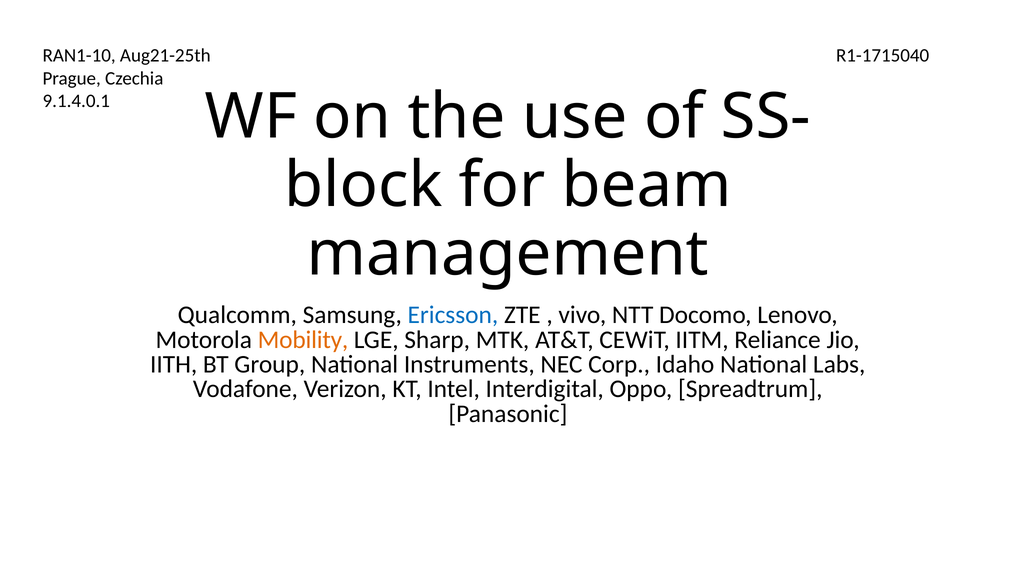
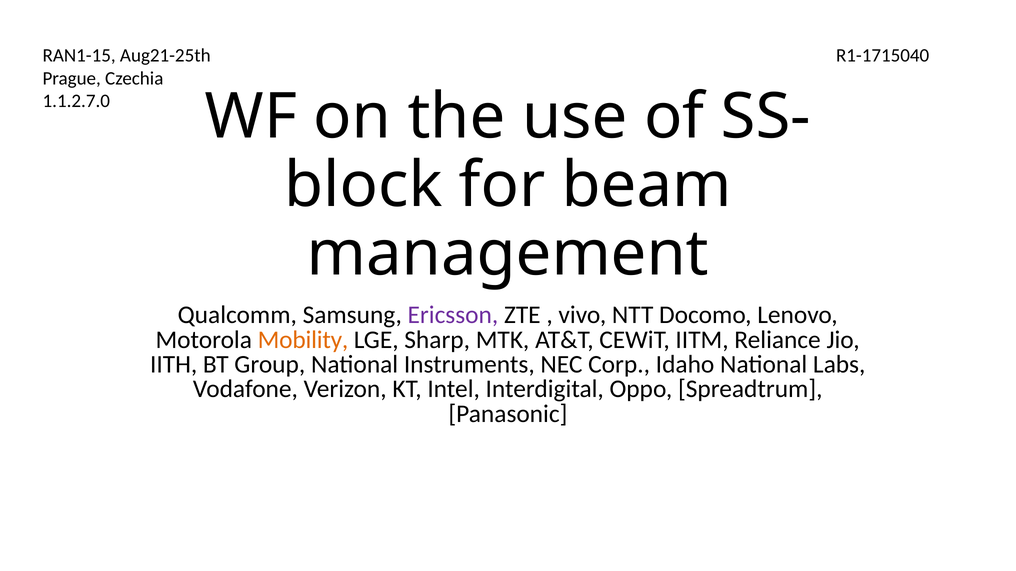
RAN1-10: RAN1-10 -> RAN1-15
9.1.4.0.1: 9.1.4.0.1 -> 1.1.2.7.0
Ericsson colour: blue -> purple
